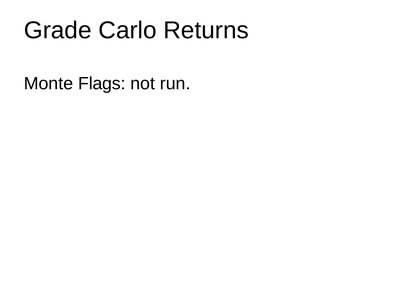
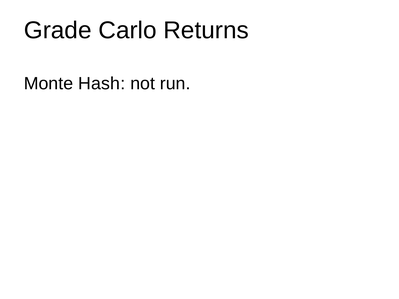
Flags: Flags -> Hash
